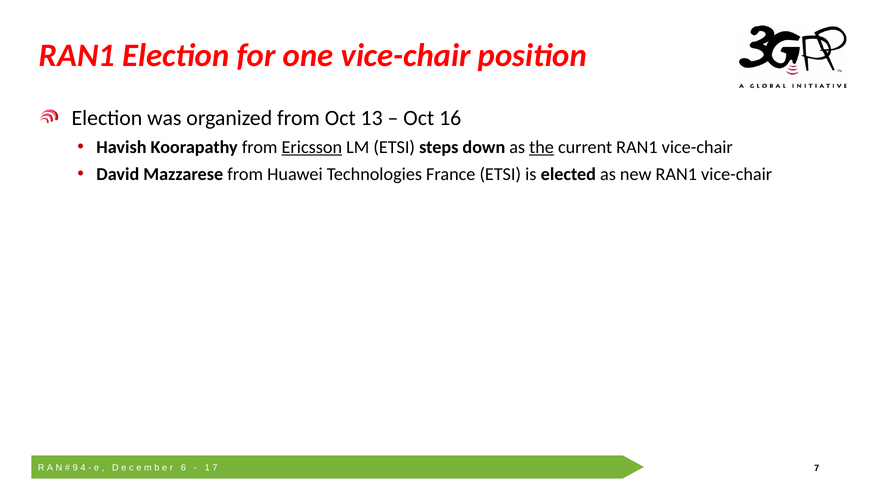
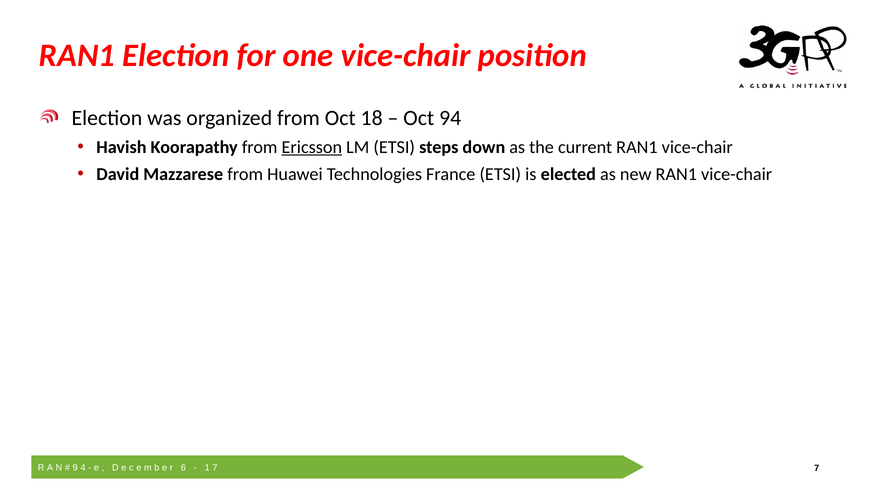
13: 13 -> 18
16: 16 -> 94
the underline: present -> none
